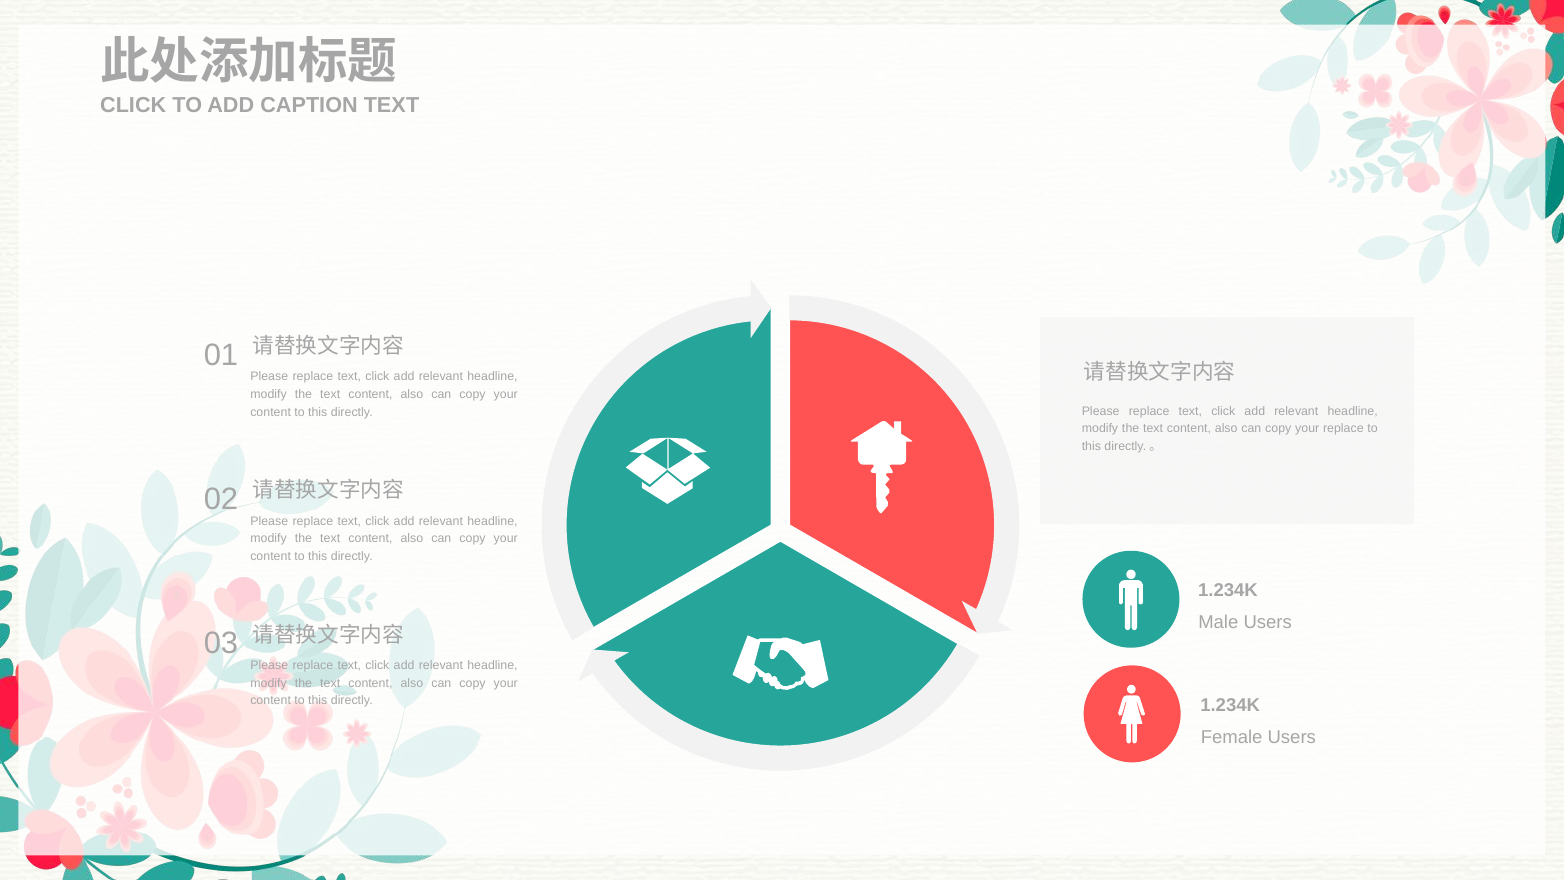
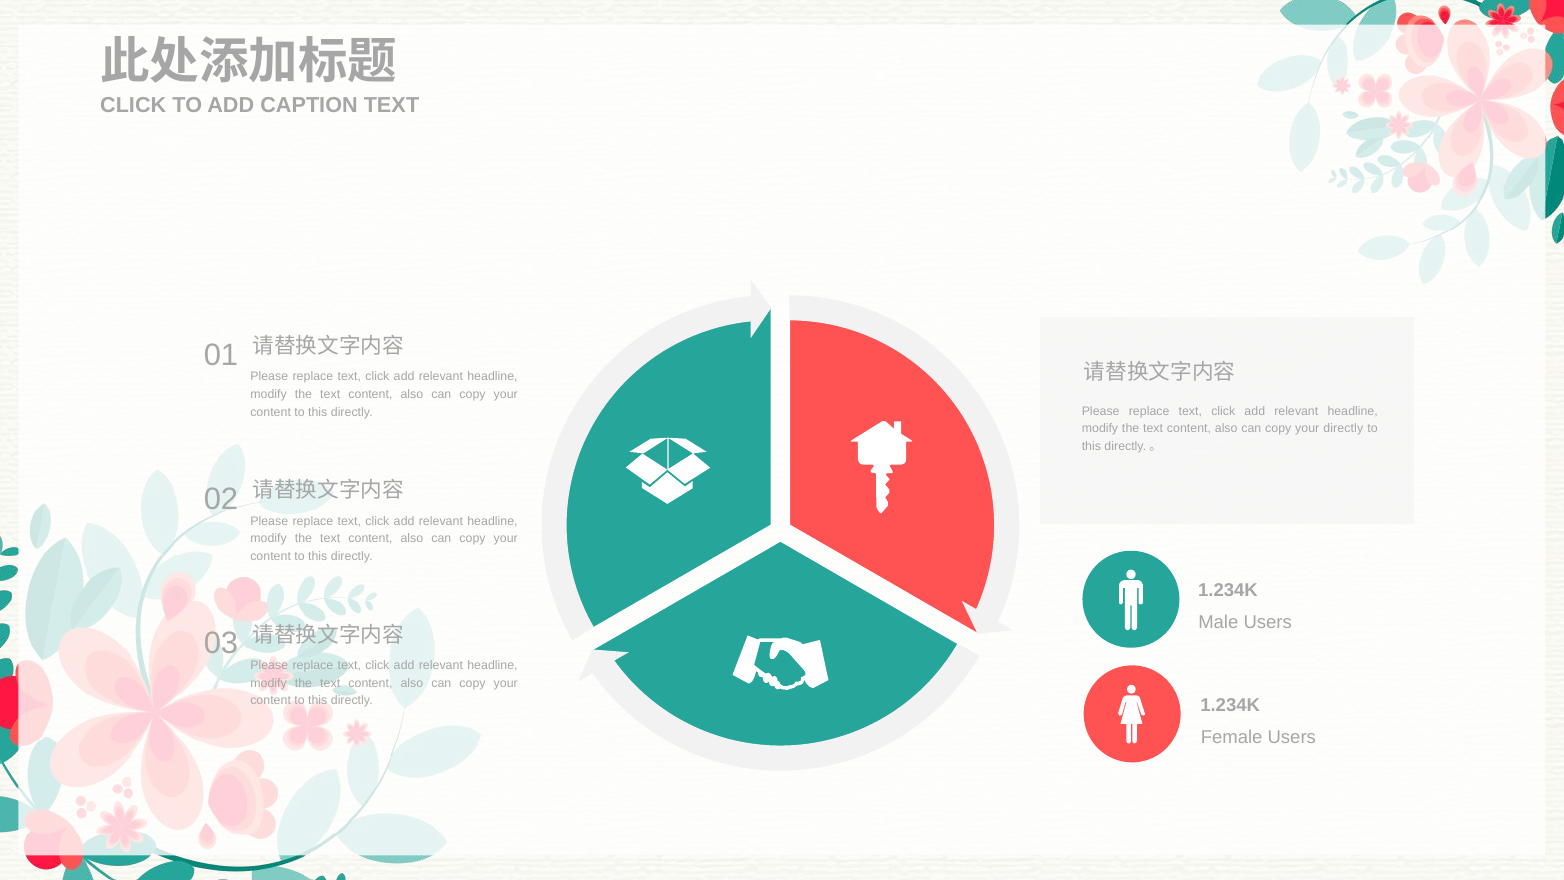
your replace: replace -> directly
